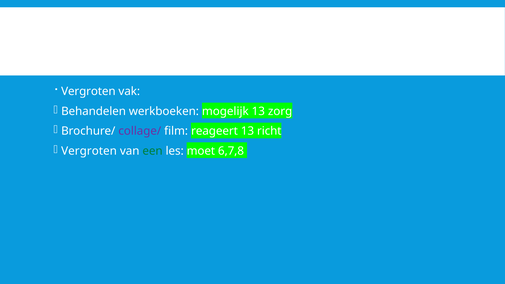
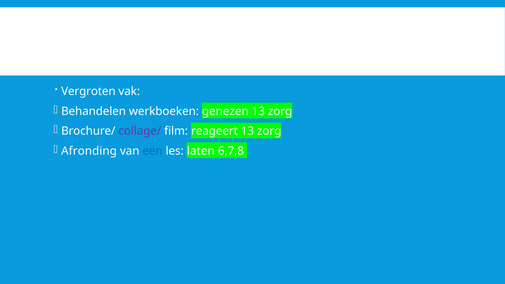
mogelijk: mogelijk -> genezen
richt at (269, 131): richt -> zorg
Vergroten at (89, 151): Vergroten -> Afronding
een colour: green -> blue
moet: moet -> laten
